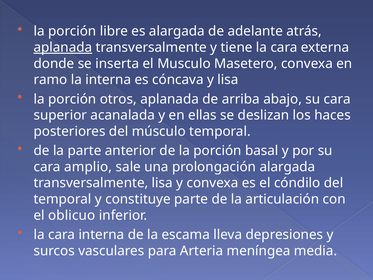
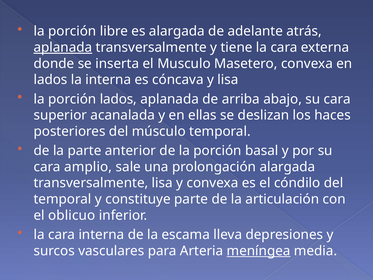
ramo at (51, 80): ramo -> lados
porción otros: otros -> lados
meníngea underline: none -> present
